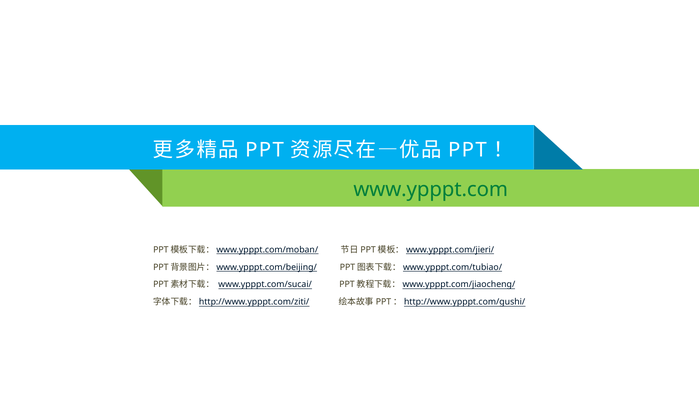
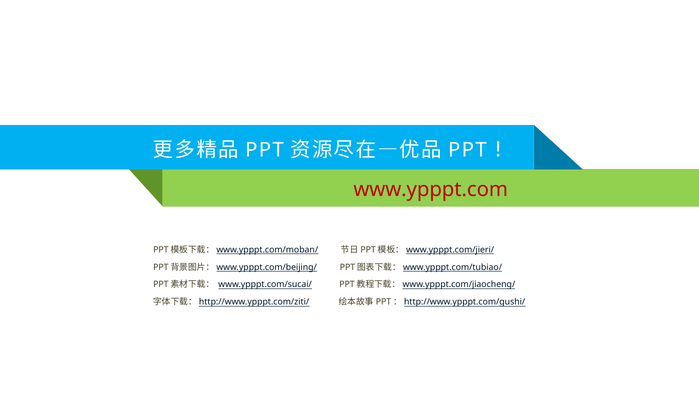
www.ypppt.com colour: green -> red
